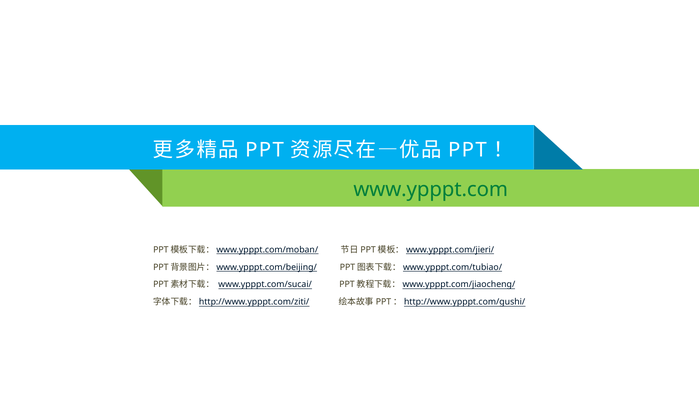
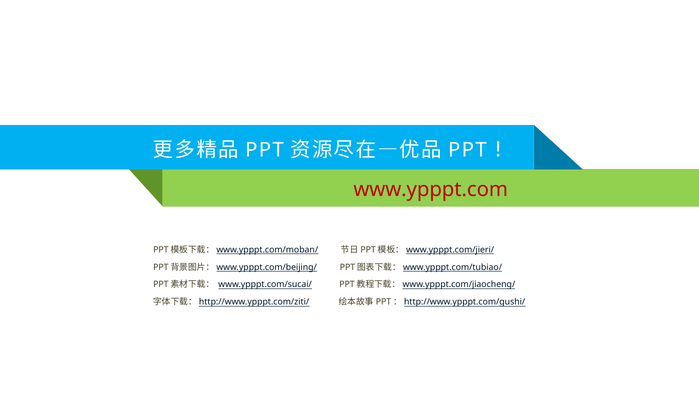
www.ypppt.com colour: green -> red
